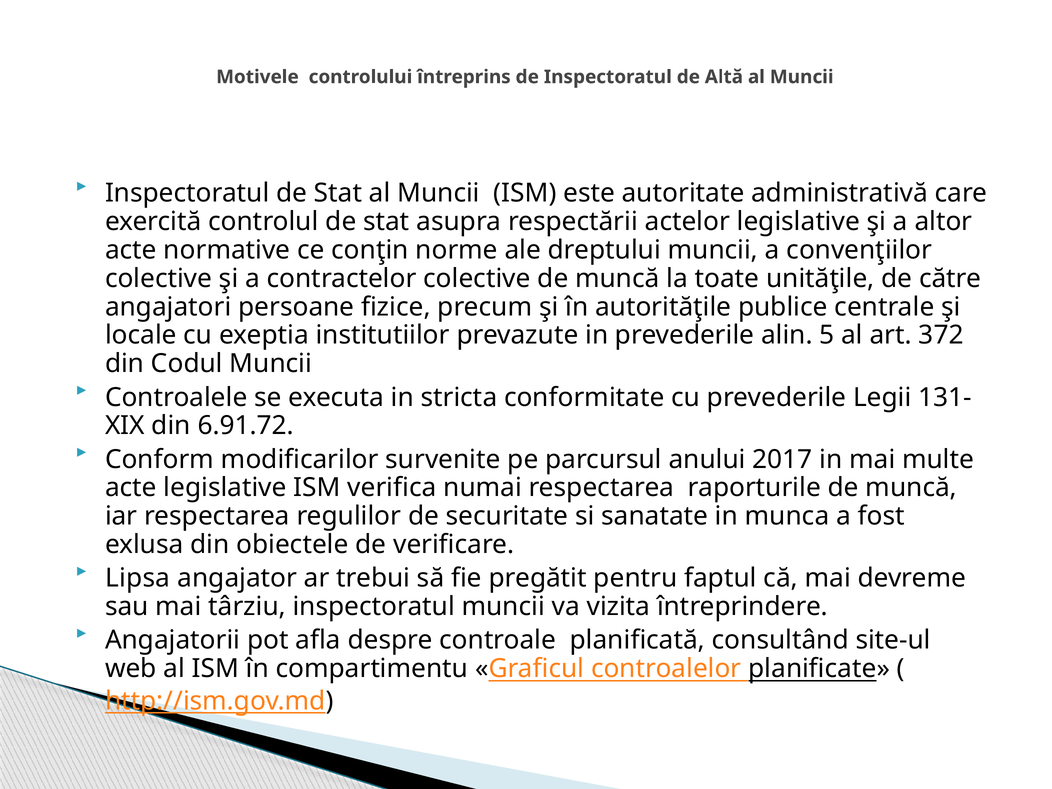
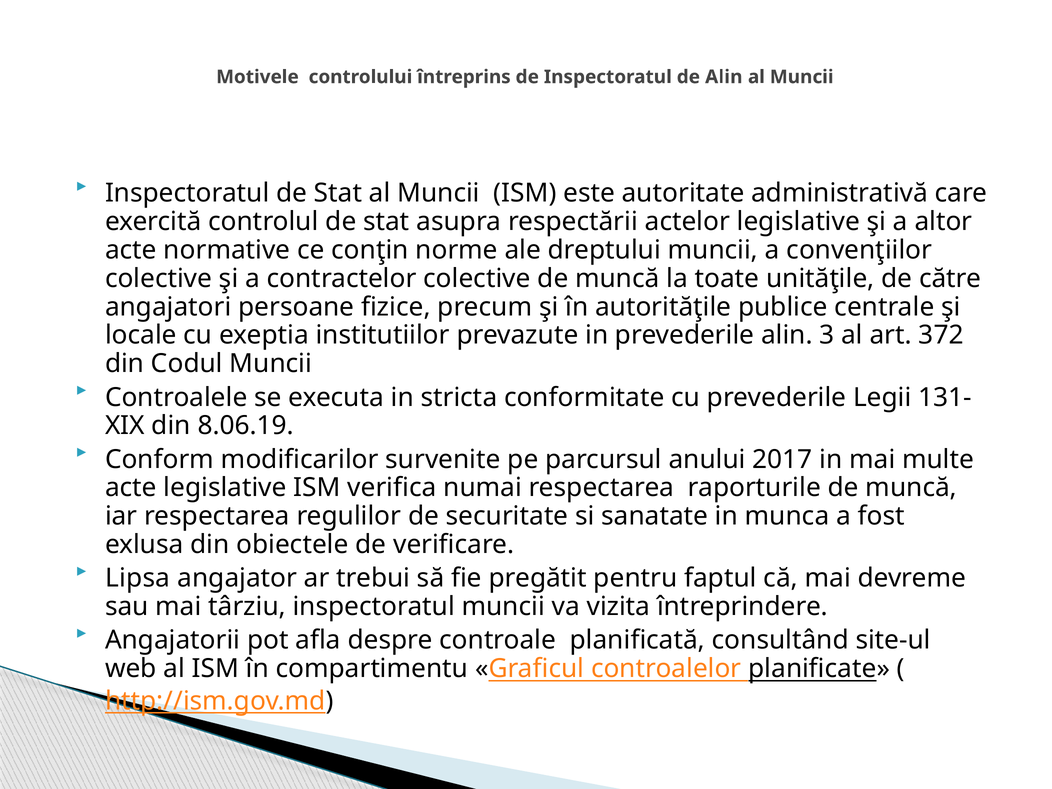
de Altă: Altă -> Alin
5: 5 -> 3
6.91.72: 6.91.72 -> 8.06.19
